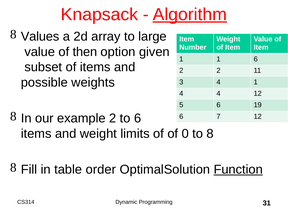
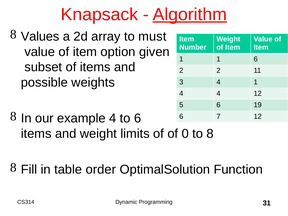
large: large -> must
then at (85, 52): then -> item
example 2: 2 -> 4
Function underline: present -> none
